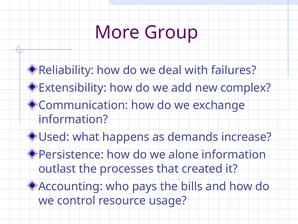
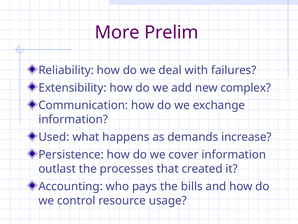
Group: Group -> Prelim
alone: alone -> cover
